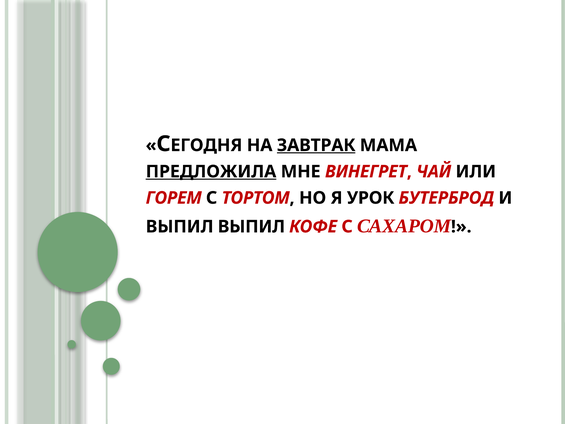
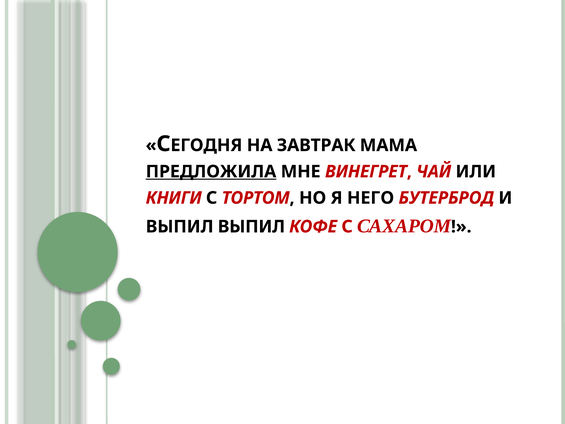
ЗАВТРАК underline: present -> none
ГОРЕМ: ГОРЕМ -> КНИГИ
УРОК: УРОК -> НЕГО
